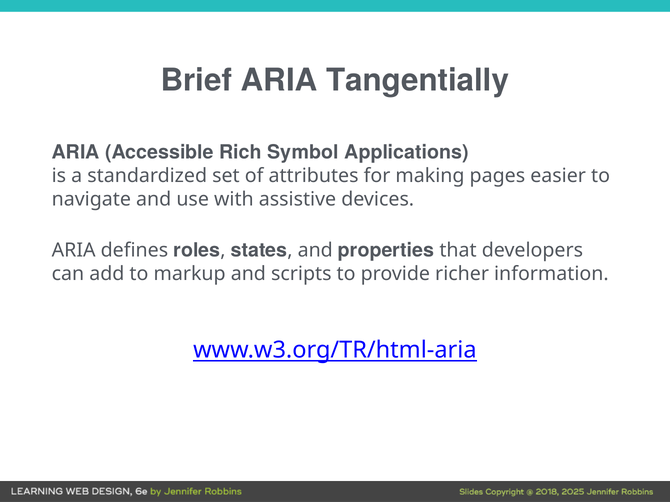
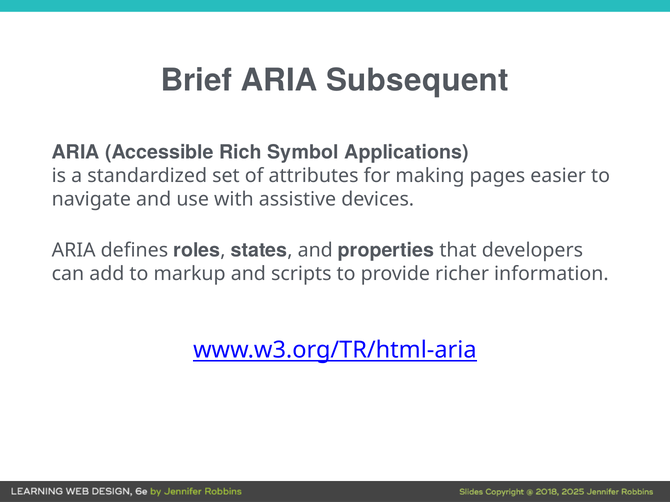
Tangentially: Tangentially -> Subsequent
